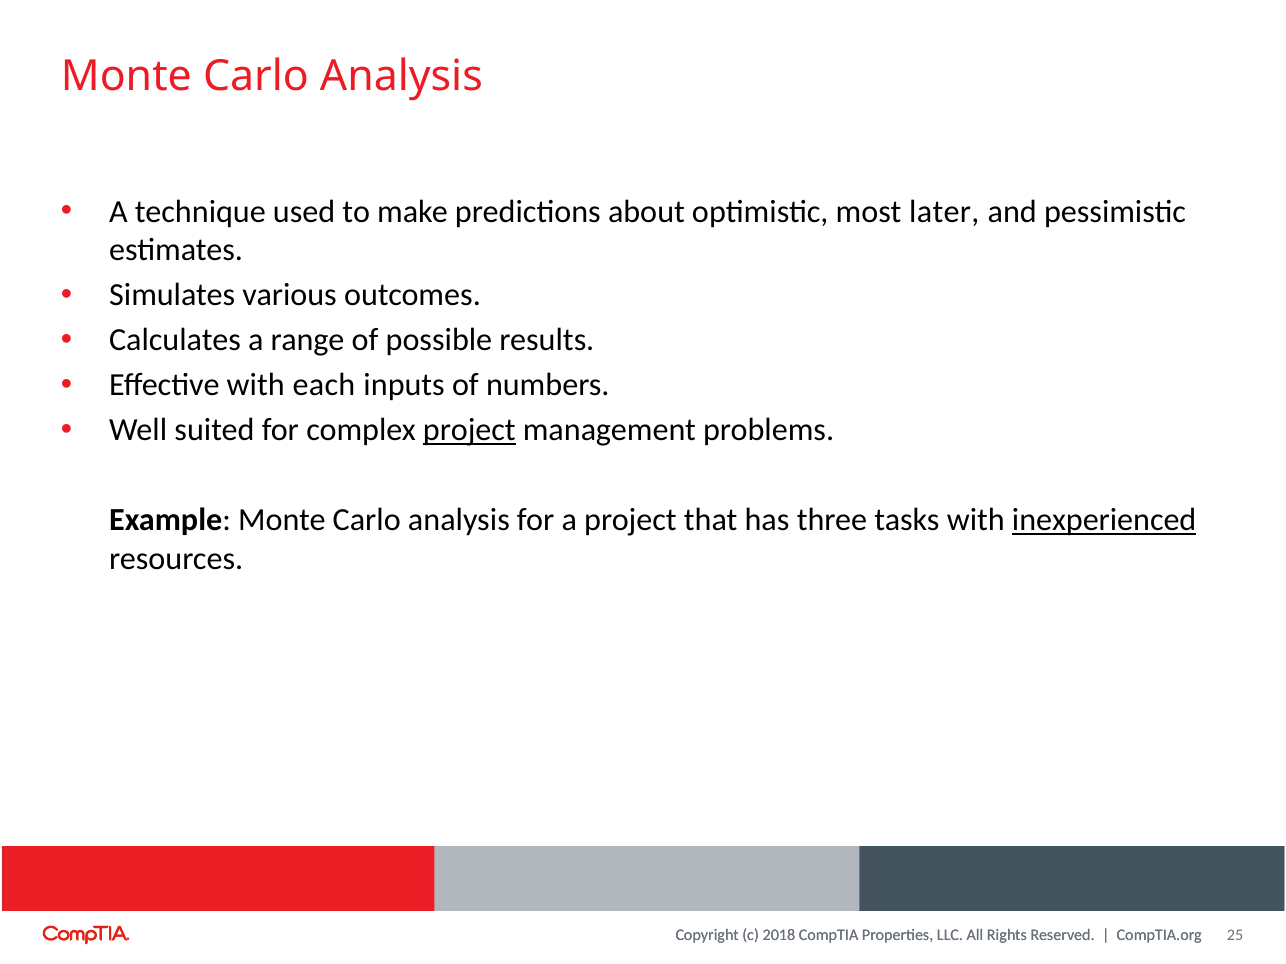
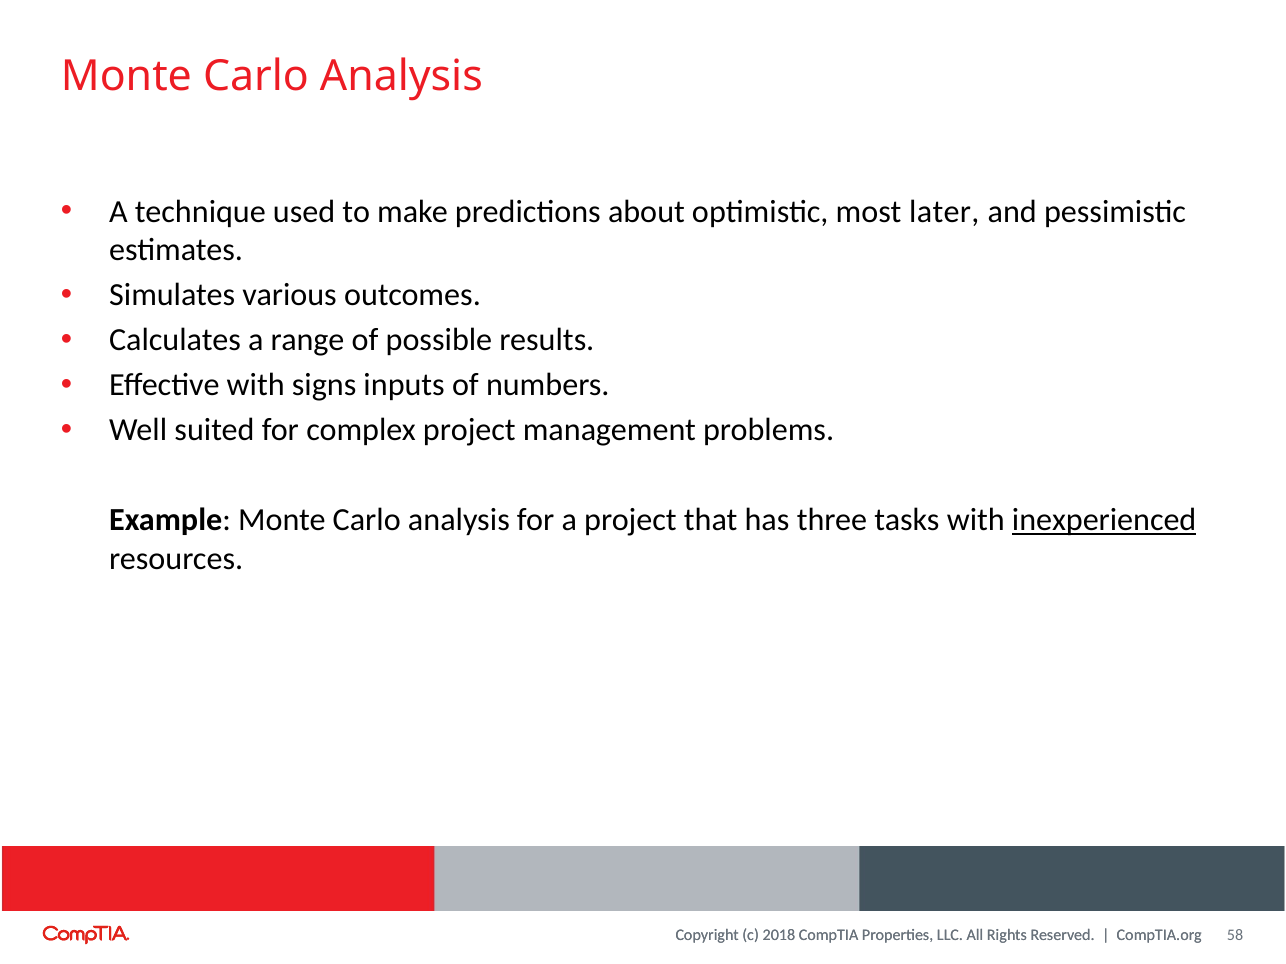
each: each -> signs
project at (469, 430) underline: present -> none
25: 25 -> 58
